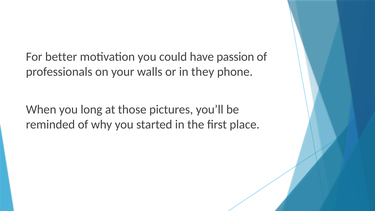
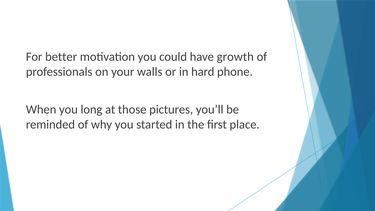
passion: passion -> growth
they: they -> hard
